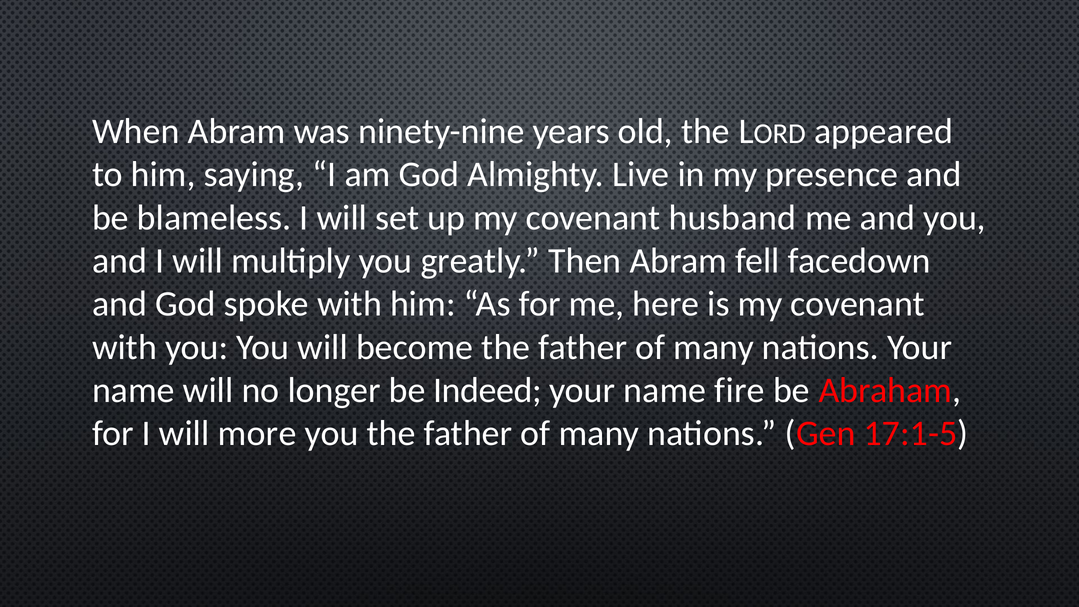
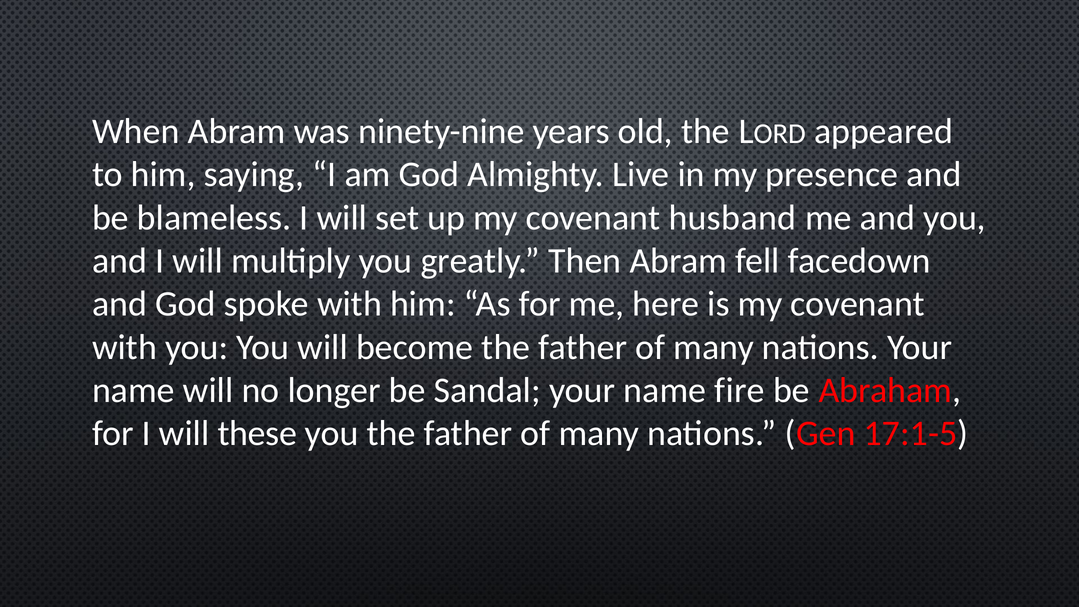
Indeed: Indeed -> Sandal
more: more -> these
